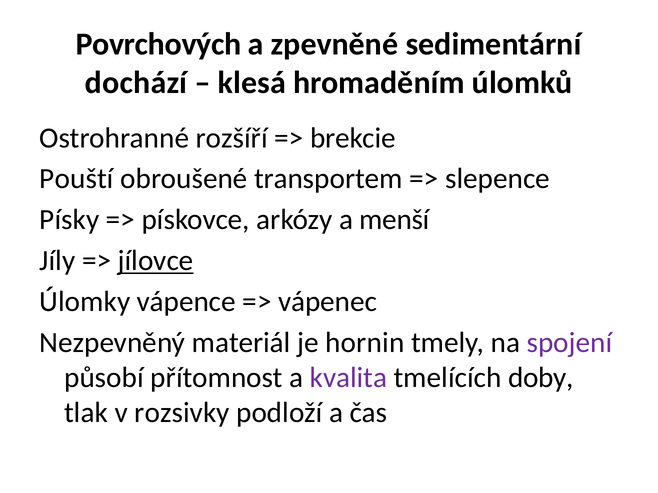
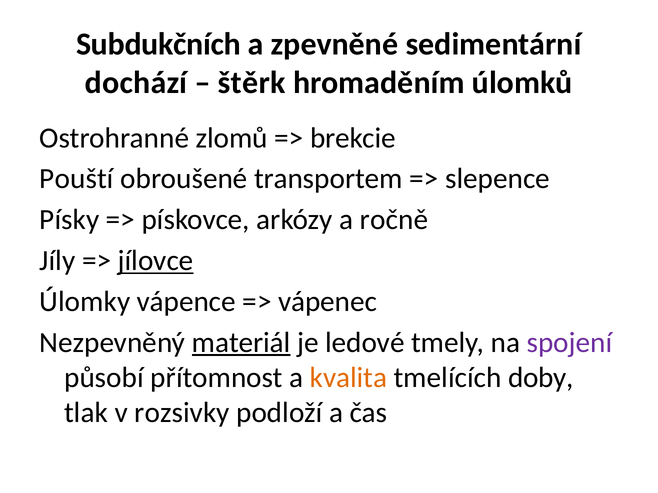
Povrchových: Povrchových -> Subdukčních
klesá: klesá -> štěrk
rozšíří: rozšíří -> zlomů
menší: menší -> ročně
materiál underline: none -> present
hornin: hornin -> ledové
kvalita colour: purple -> orange
